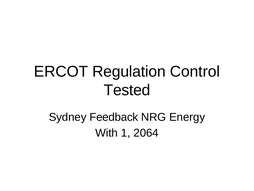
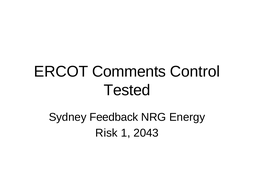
Regulation: Regulation -> Comments
With: With -> Risk
2064: 2064 -> 2043
